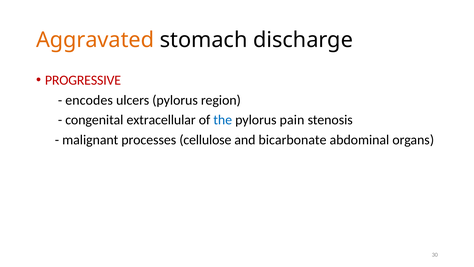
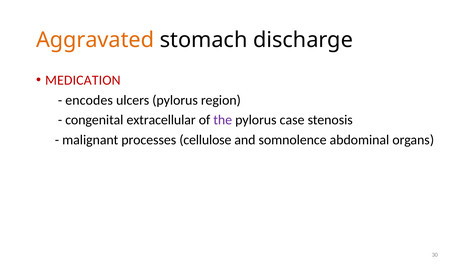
PROGRESSIVE: PROGRESSIVE -> MEDICATION
the colour: blue -> purple
pain: pain -> case
bicarbonate: bicarbonate -> somnolence
